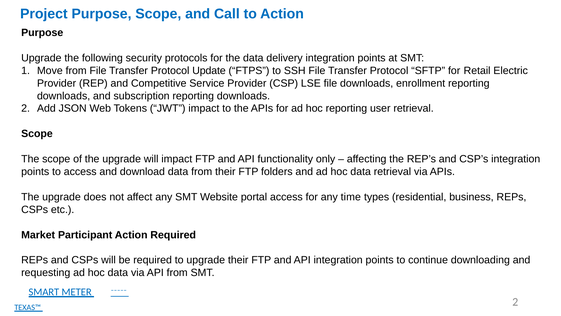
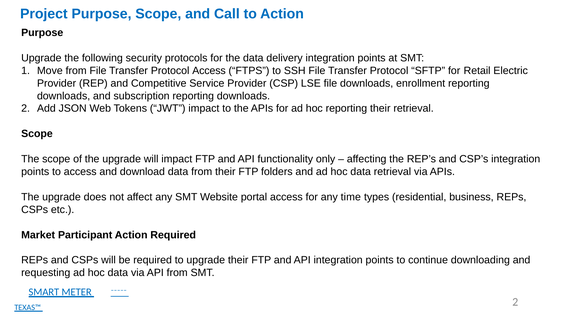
Protocol Update: Update -> Access
reporting user: user -> their
